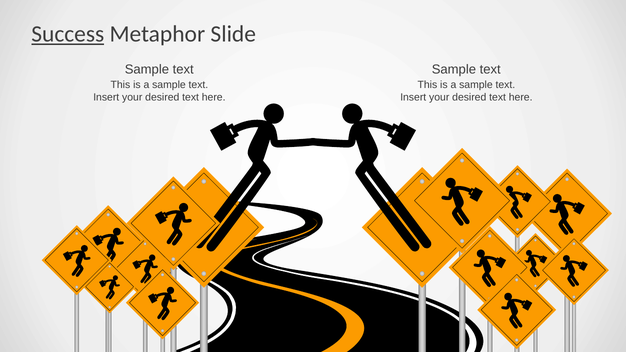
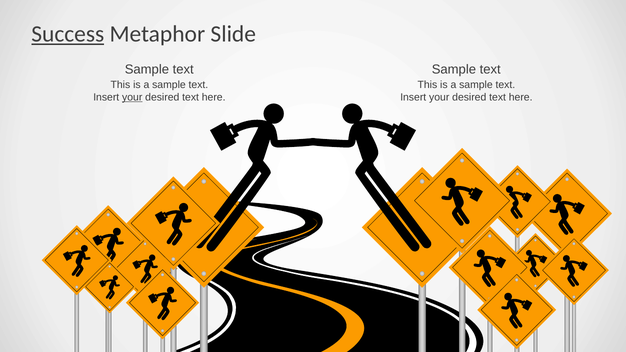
your at (132, 97) underline: none -> present
